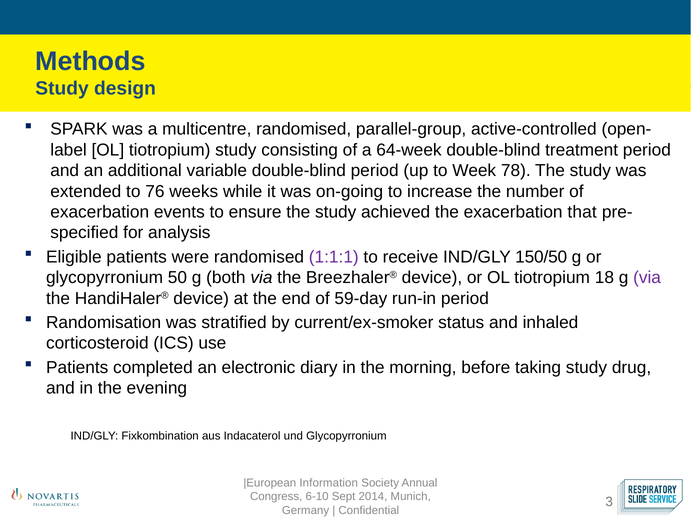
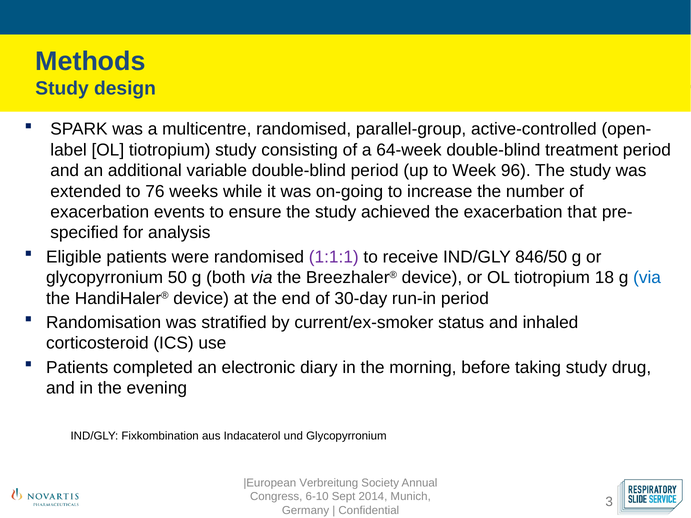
78: 78 -> 96
150/50: 150/50 -> 846/50
via at (647, 278) colour: purple -> blue
59-day: 59-day -> 30-day
Information: Information -> Verbreitung
